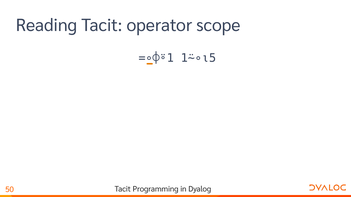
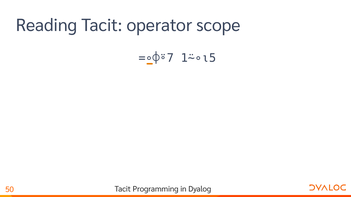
=∘⌽⍤1: =∘⌽⍤1 -> =∘⌽⍤7
